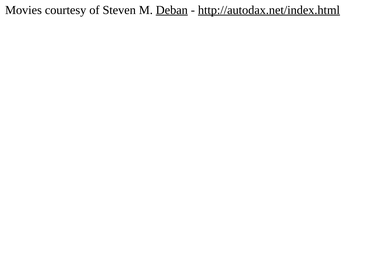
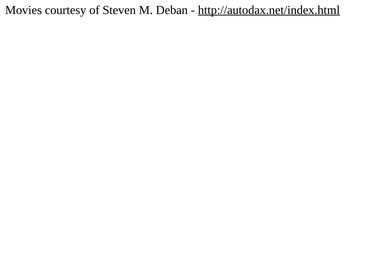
Deban underline: present -> none
